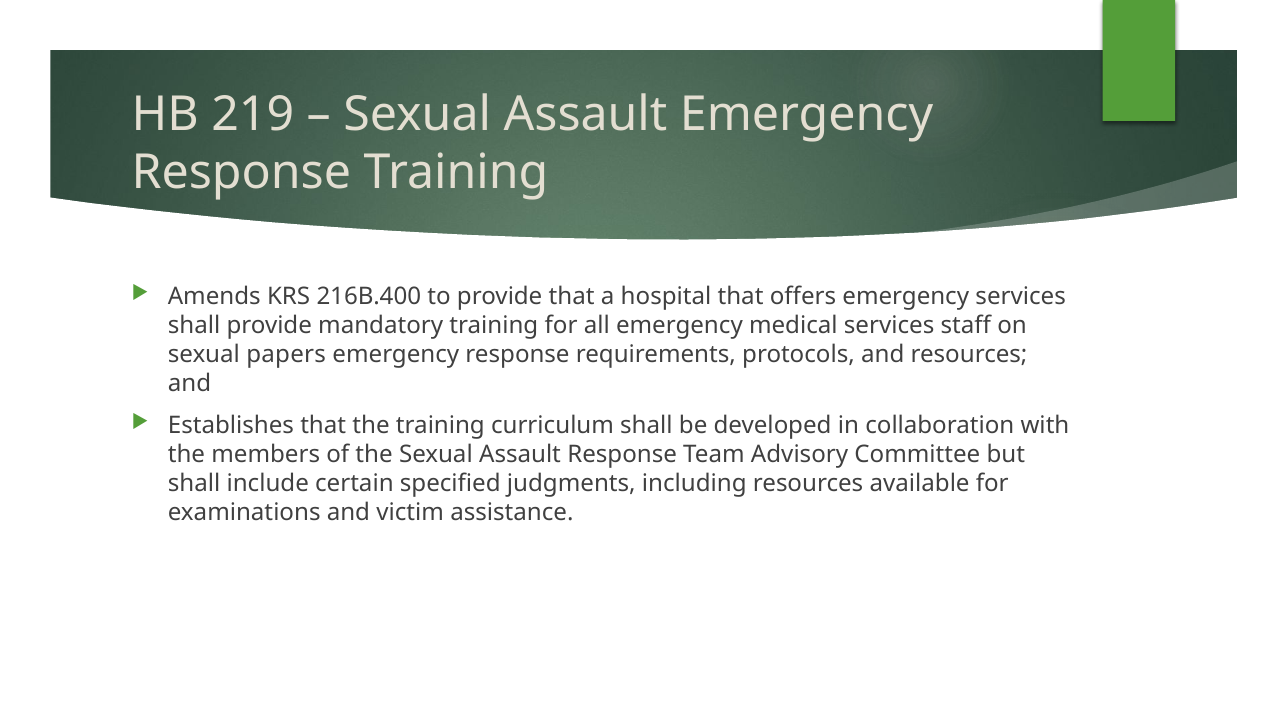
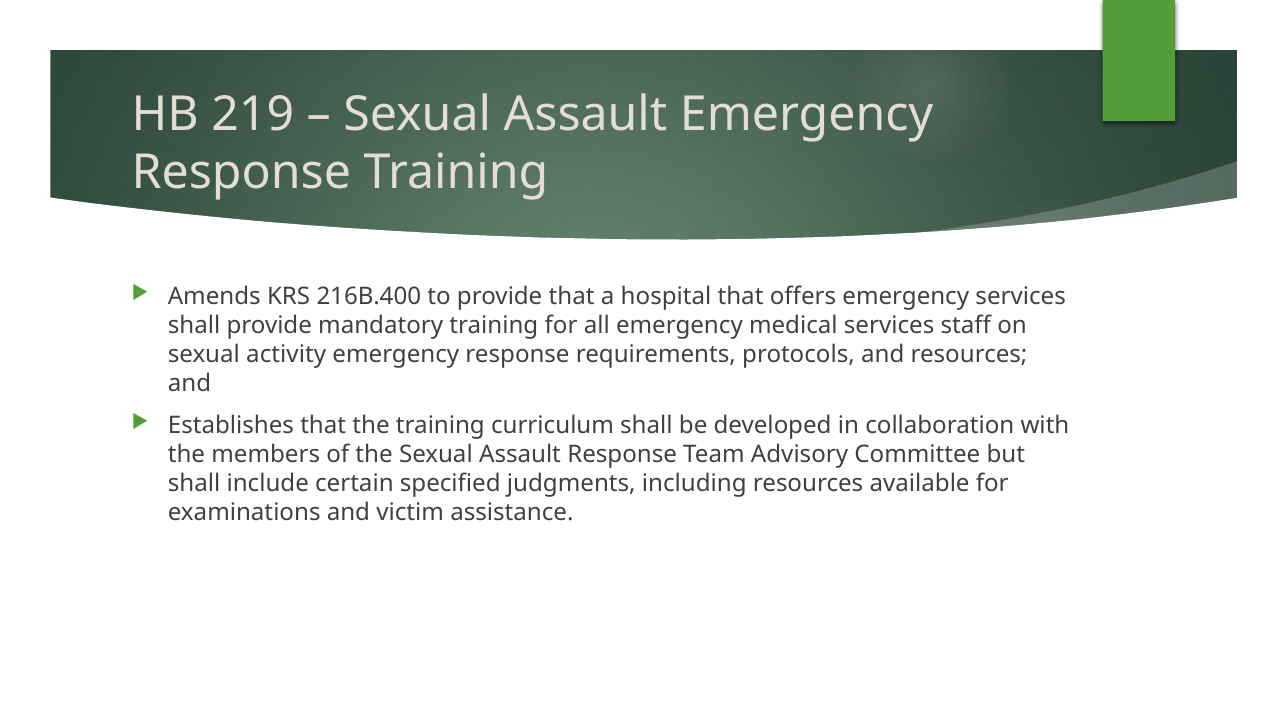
papers: papers -> activity
